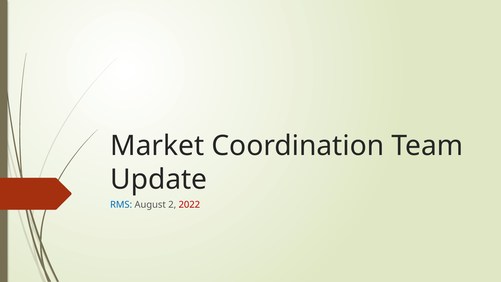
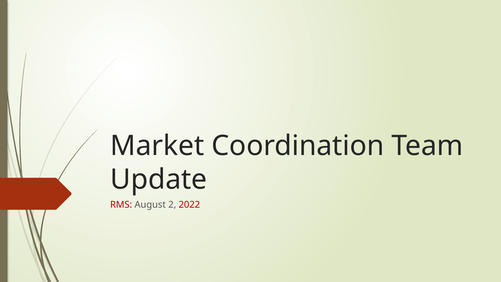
RMS colour: blue -> red
